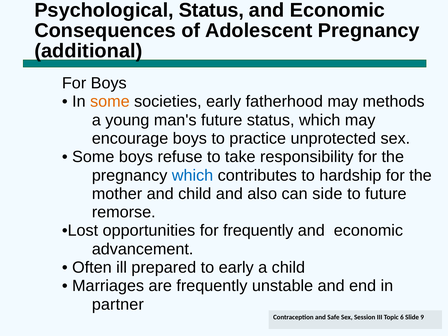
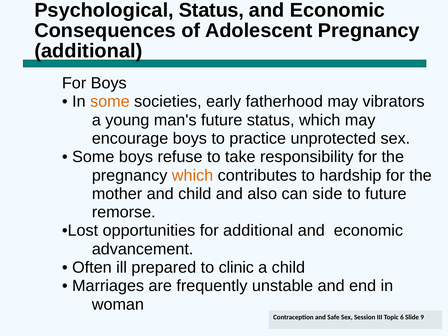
methods: methods -> vibrators
which at (193, 175) colour: blue -> orange
for frequently: frequently -> additional
to early: early -> clinic
partner: partner -> woman
